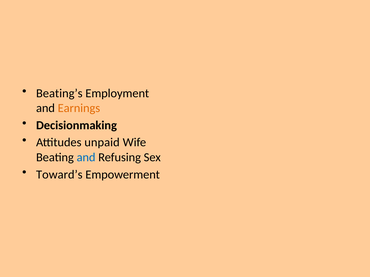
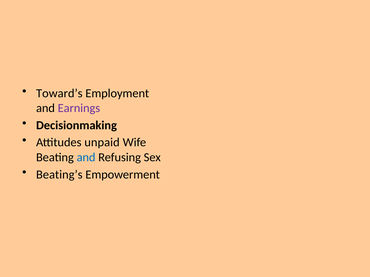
Beating’s: Beating’s -> Toward’s
Earnings colour: orange -> purple
Toward’s: Toward’s -> Beating’s
